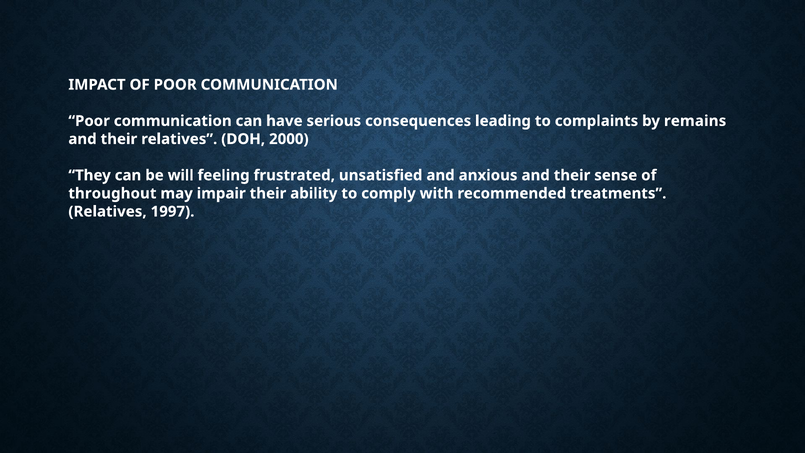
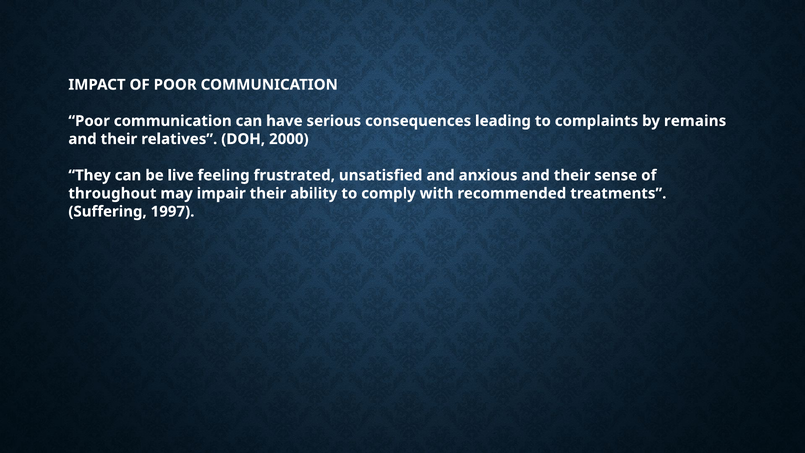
will: will -> live
Relatives at (108, 211): Relatives -> Suffering
